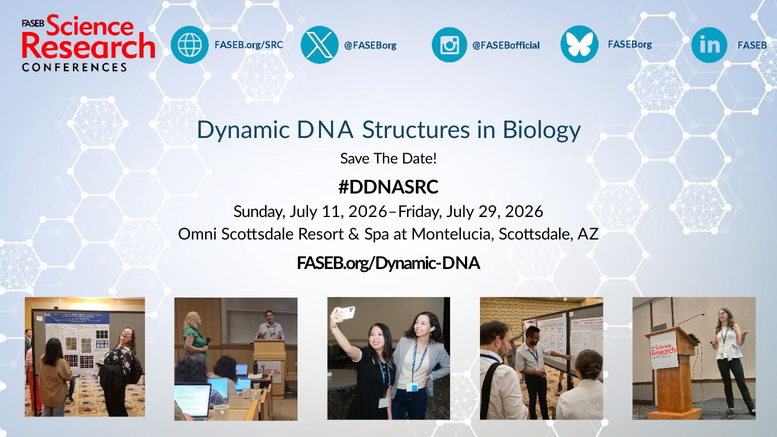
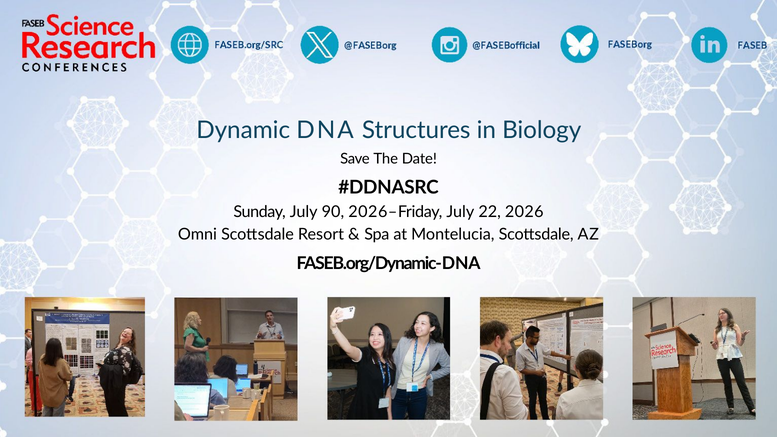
11: 11 -> 90
29: 29 -> 22
